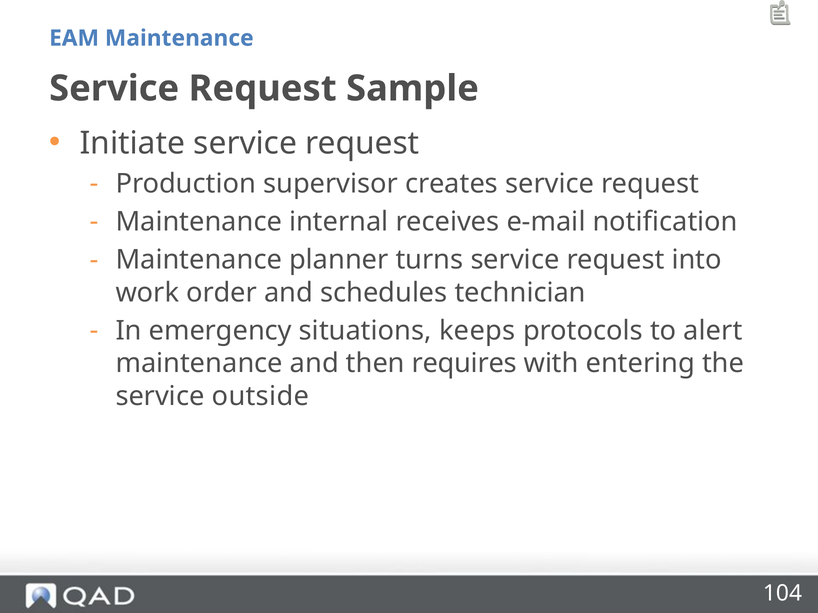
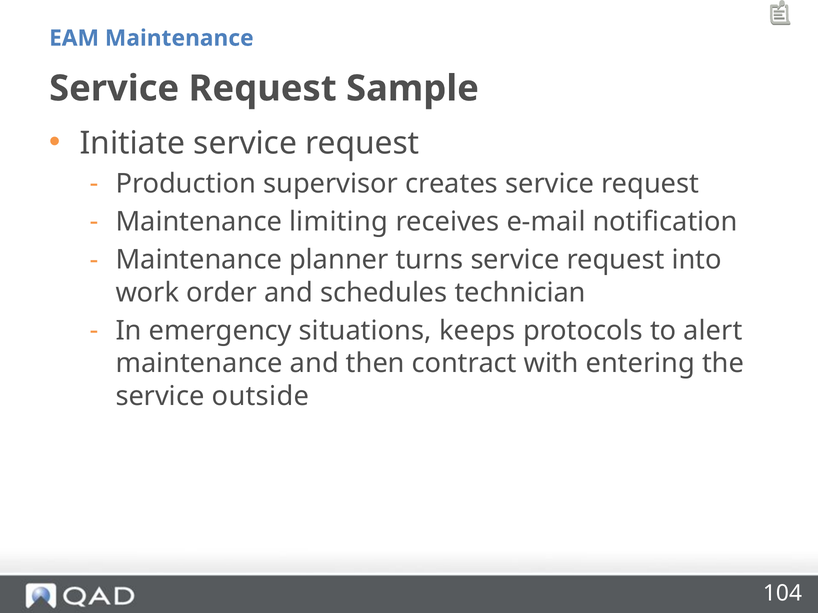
internal: internal -> limiting
requires: requires -> contract
